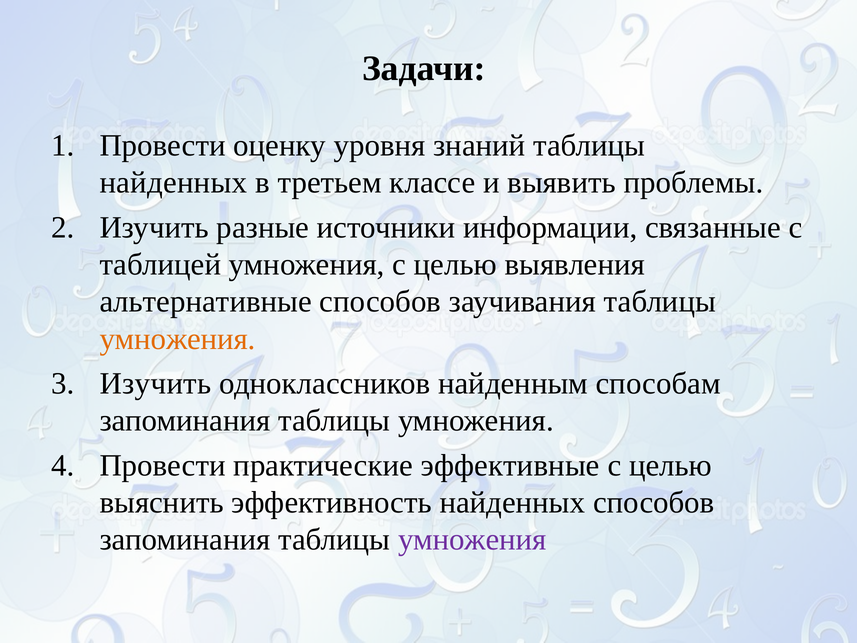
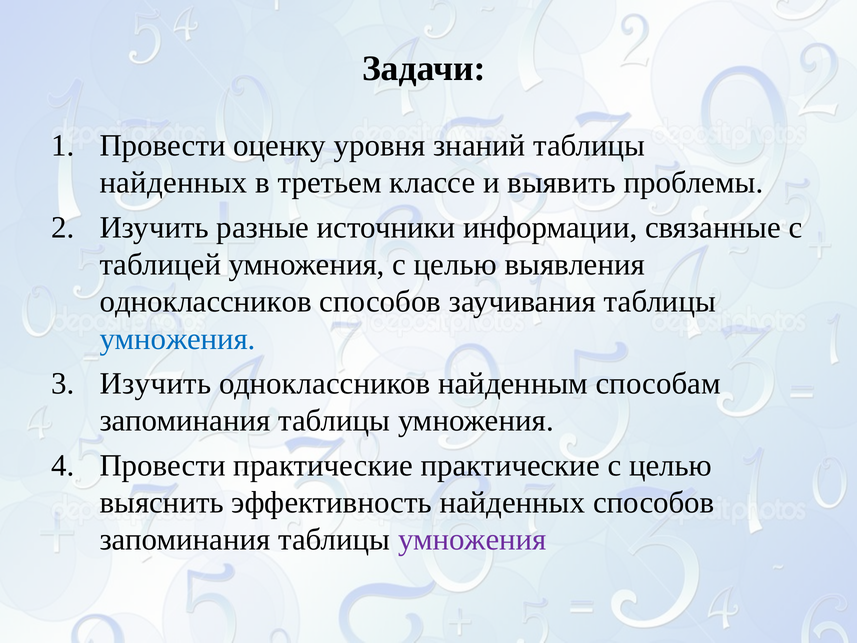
альтернативные at (206, 302): альтернативные -> одноклассников
умножения at (178, 339) colour: orange -> blue
практические эффективные: эффективные -> практические
